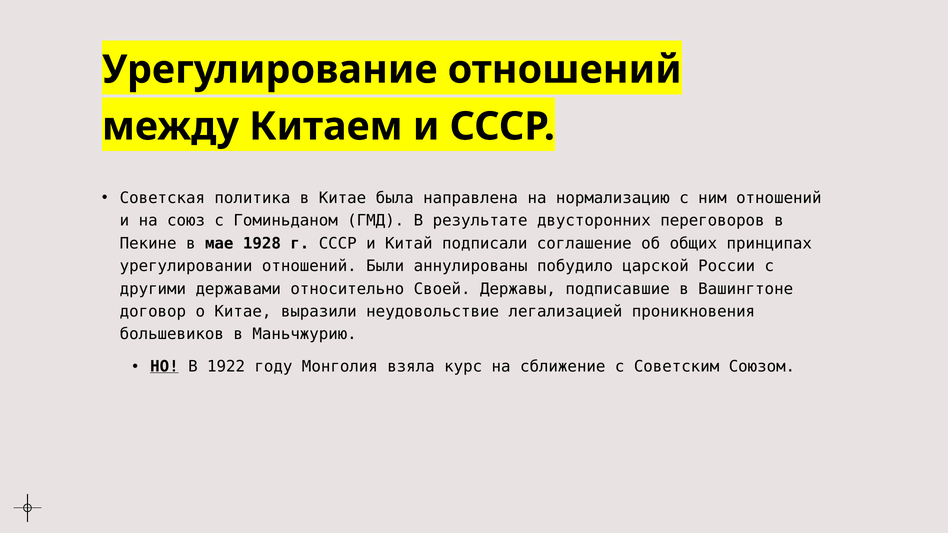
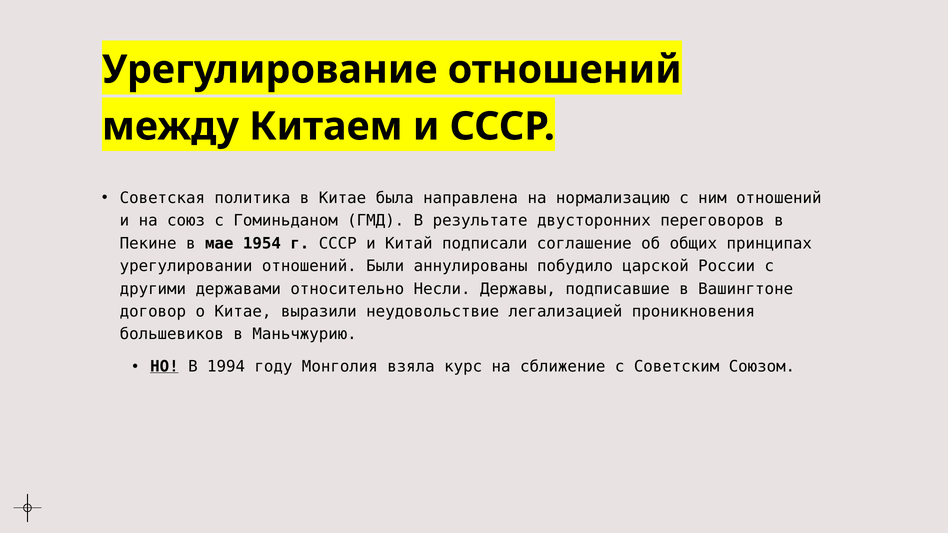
1928: 1928 -> 1954
Своей: Своей -> Несли
1922: 1922 -> 1994
